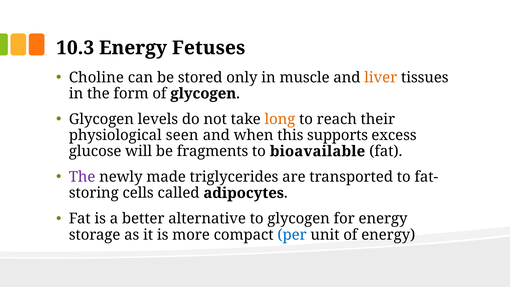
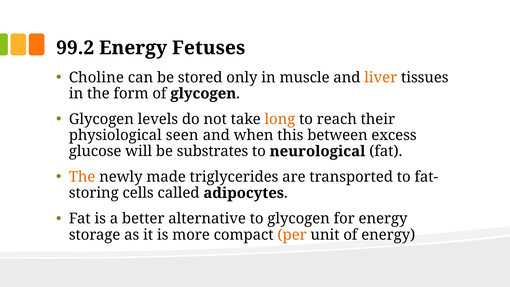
10.3: 10.3 -> 99.2
supports: supports -> between
fragments: fragments -> substrates
bioavailable: bioavailable -> neurological
The at (82, 177) colour: purple -> orange
per colour: blue -> orange
